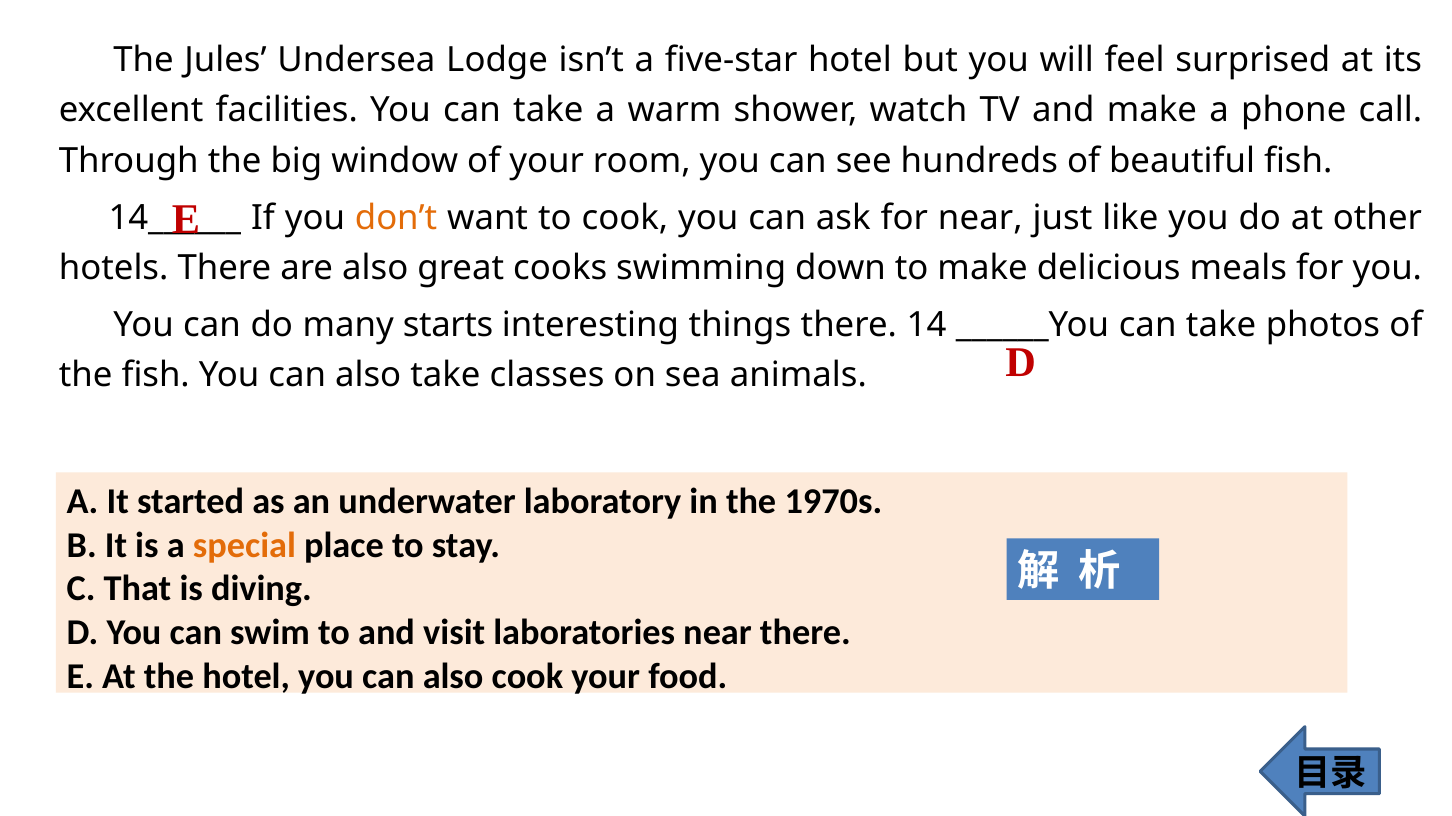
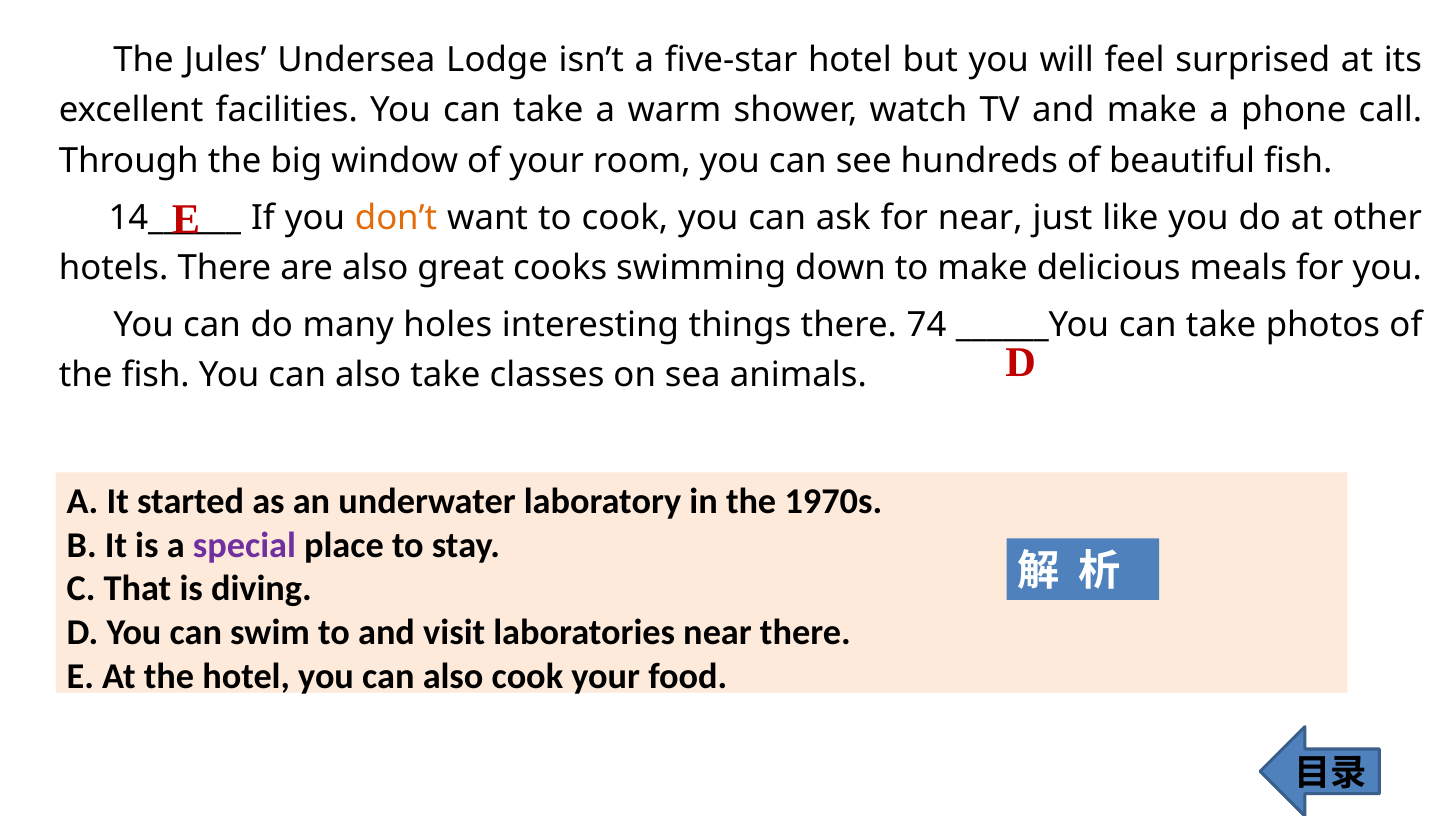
starts: starts -> holes
14: 14 -> 74
special colour: orange -> purple
